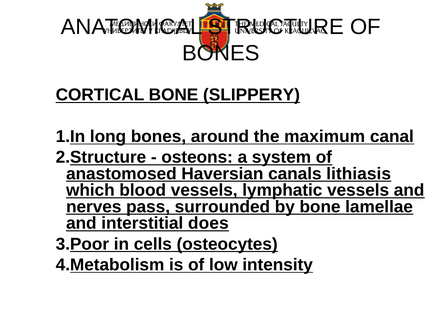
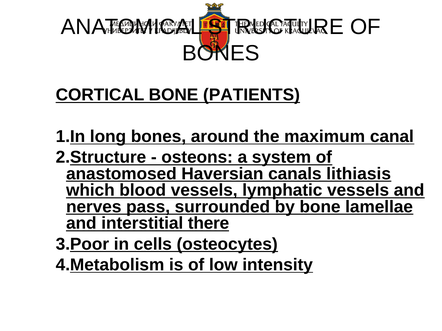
SLIPPERY: SLIPPERY -> PATIENTS
does: does -> there
